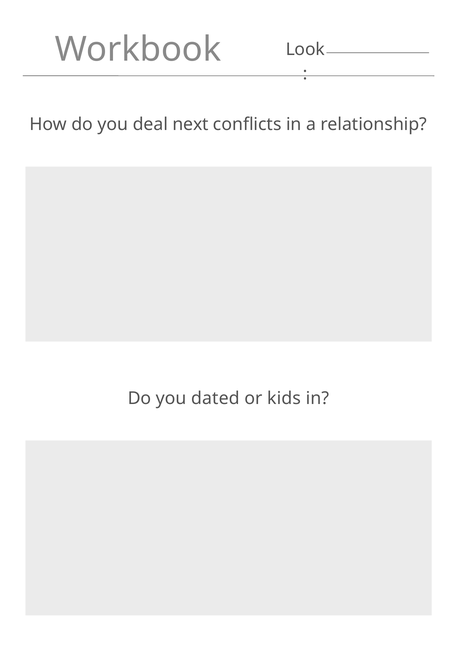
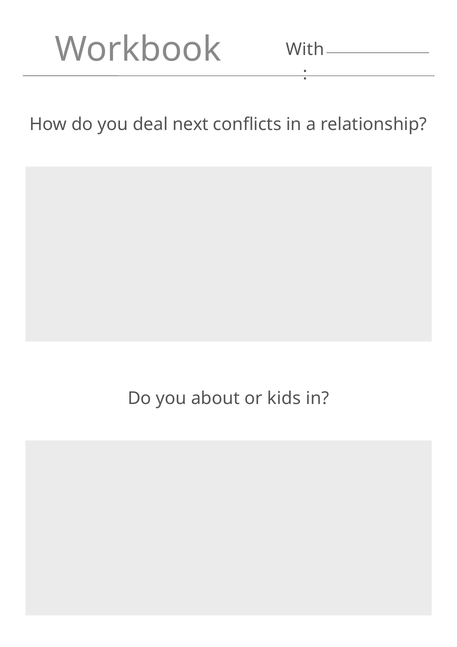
Look: Look -> With
dated: dated -> about
